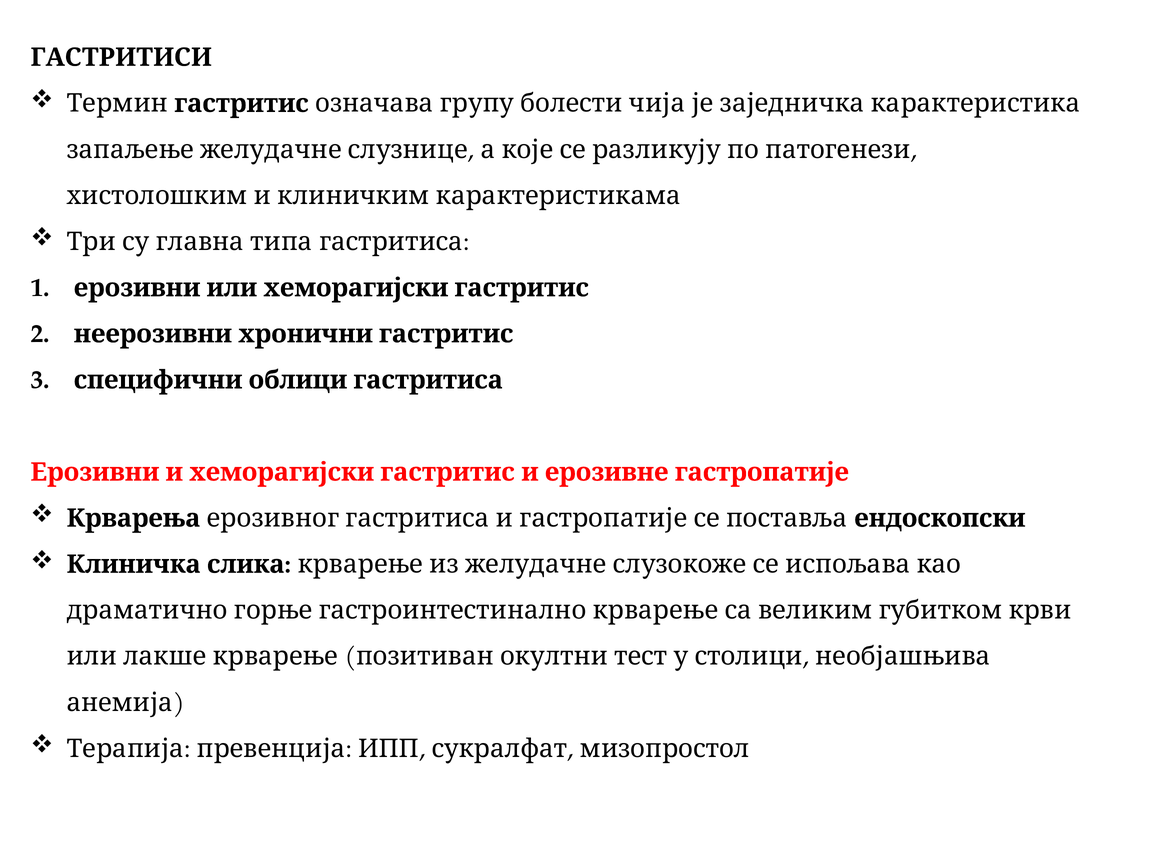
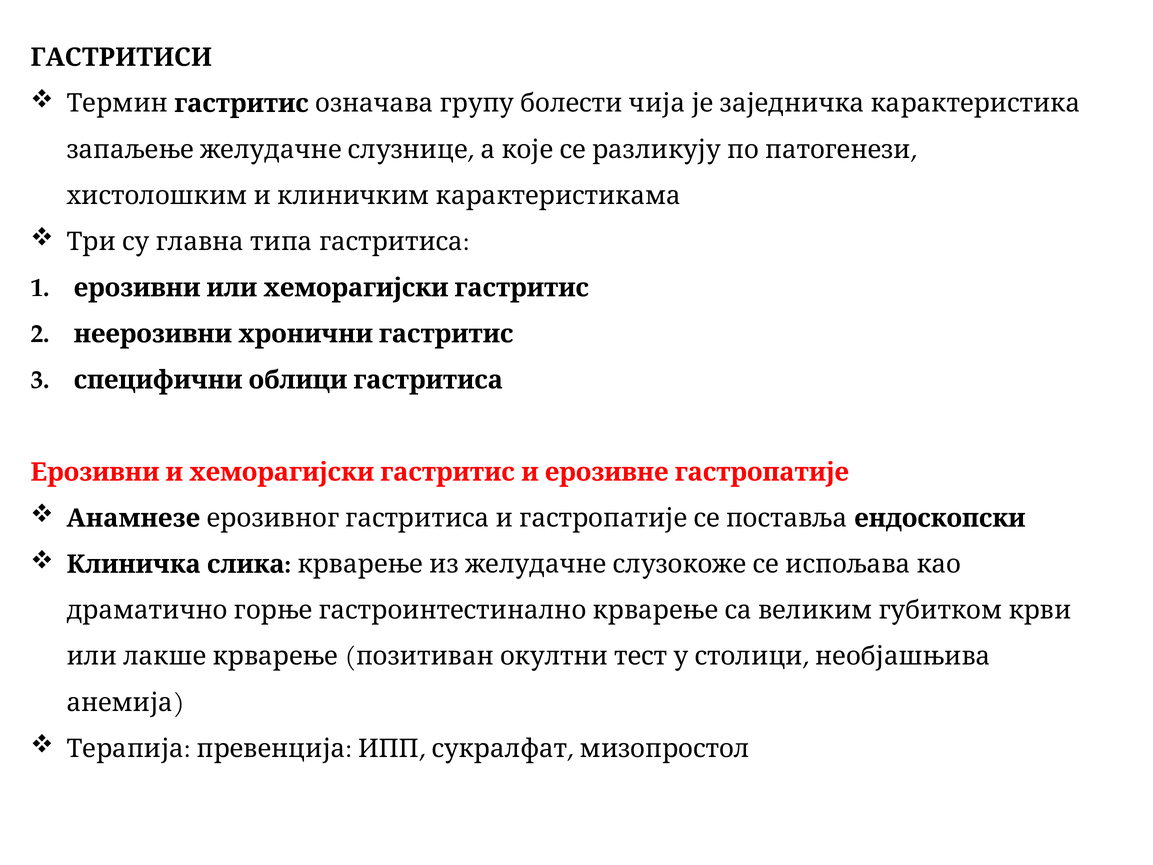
Крварења: Крварења -> Анамнезе
